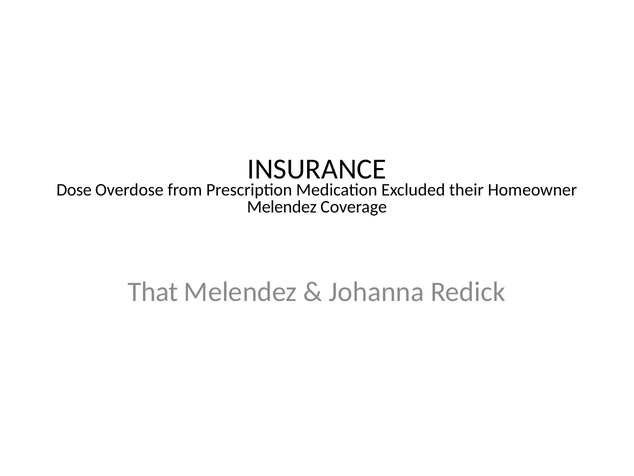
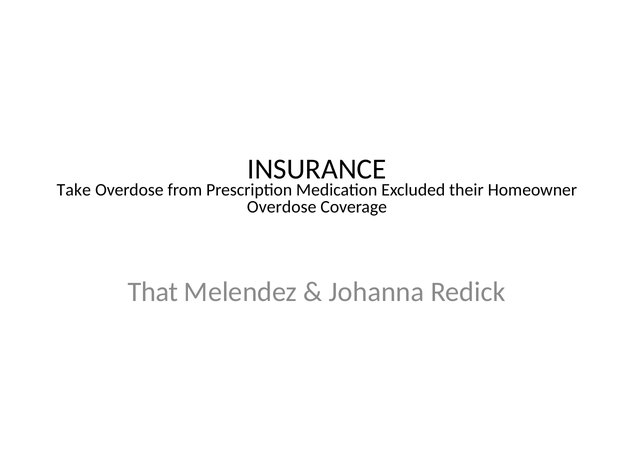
Dose: Dose -> Take
Melendez at (282, 207): Melendez -> Overdose
